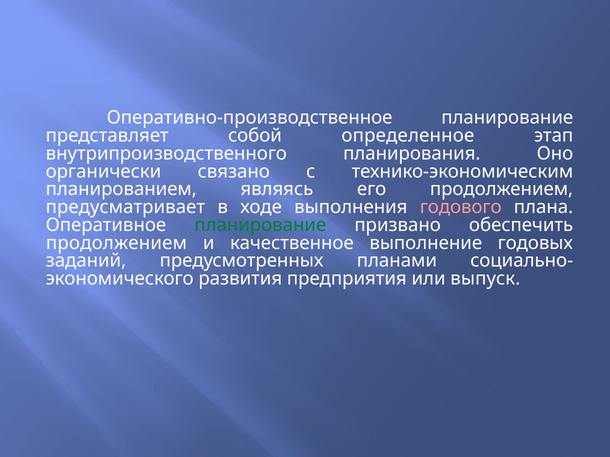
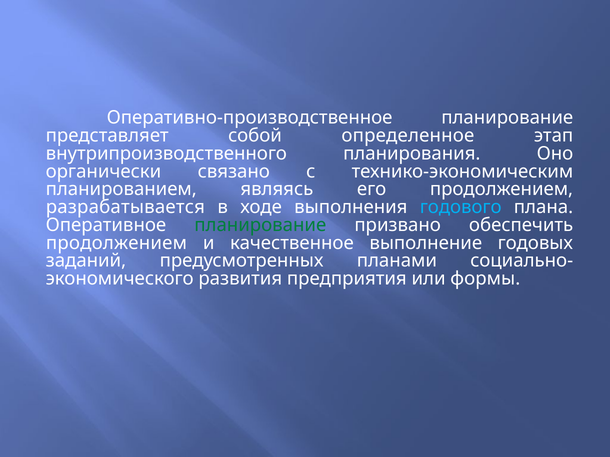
предусматривает: предусматривает -> разрабатывается
годового colour: pink -> light blue
выпуск: выпуск -> формы
